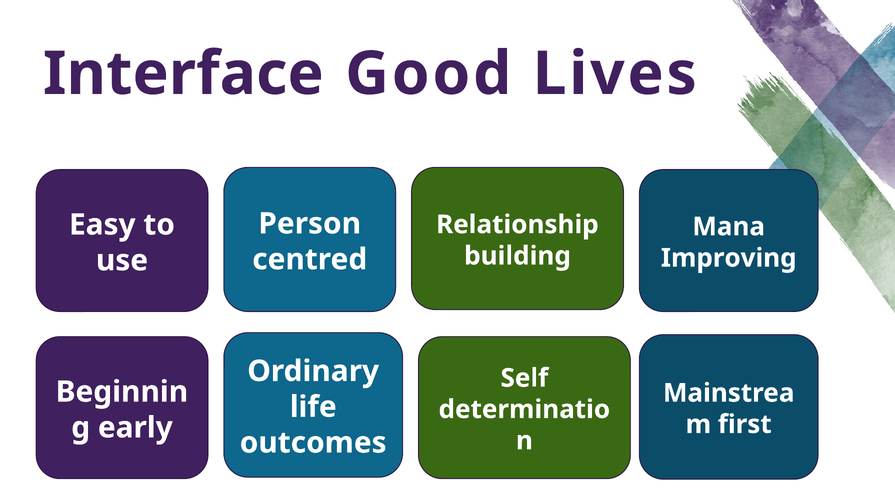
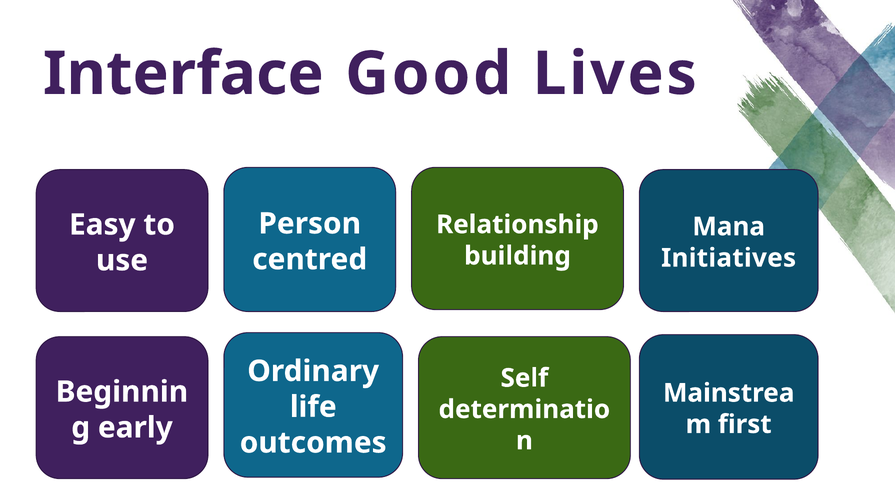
Improving: Improving -> Initiatives
